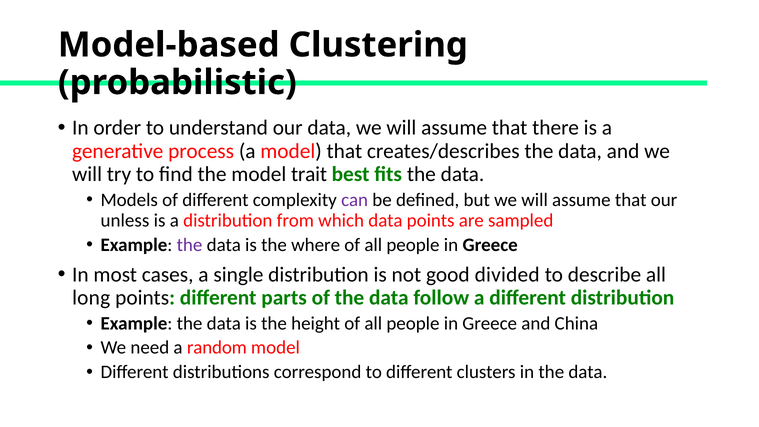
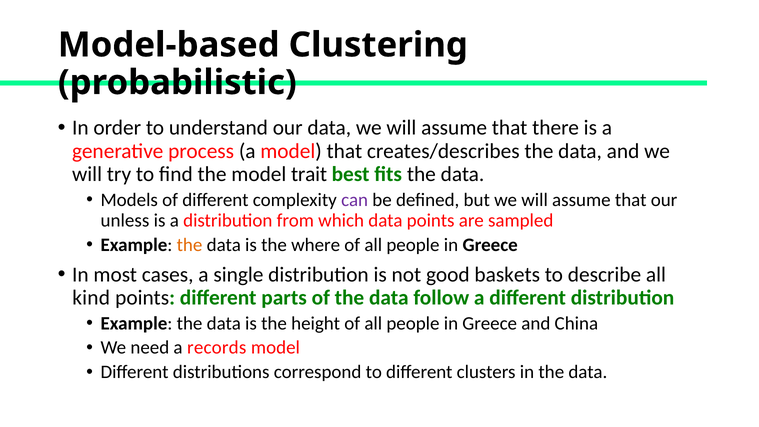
the at (190, 245) colour: purple -> orange
divided: divided -> baskets
long: long -> kind
random: random -> records
